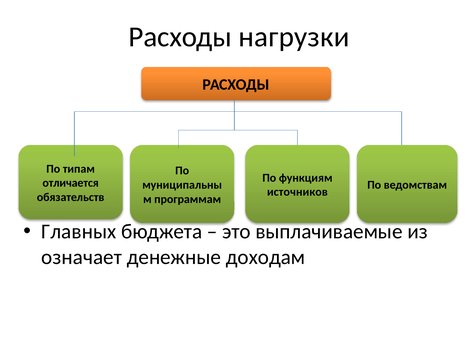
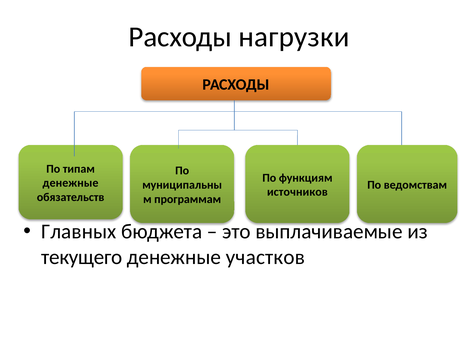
отличается at (71, 183): отличается -> денежные
означает: означает -> текущего
доходам: доходам -> участков
